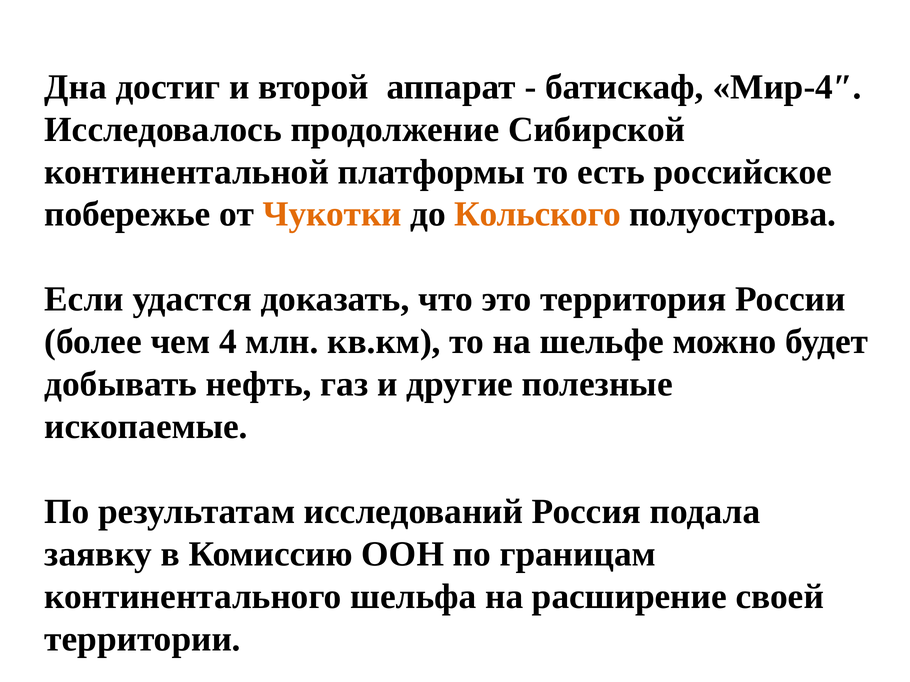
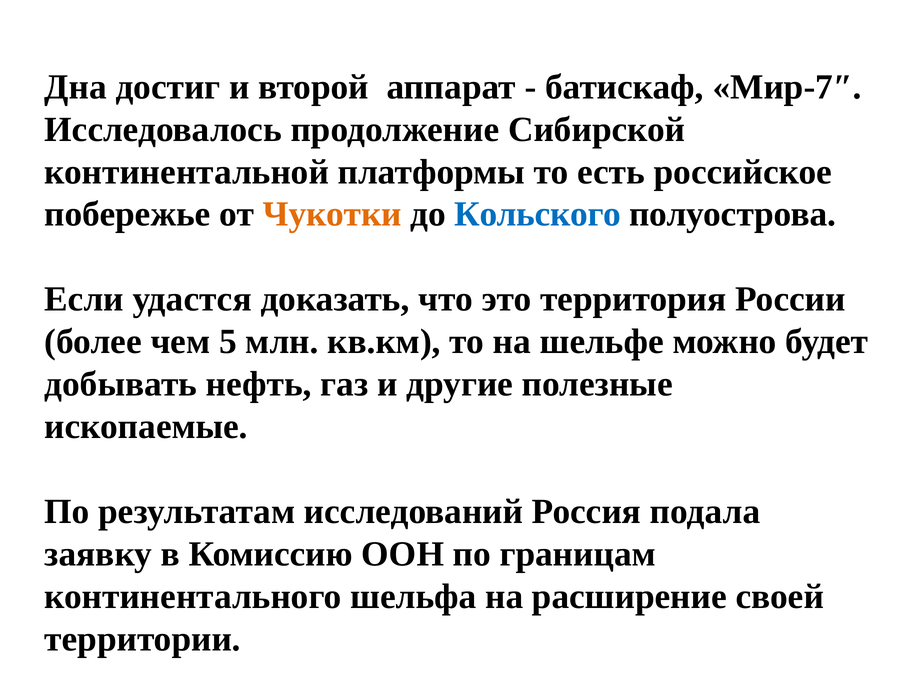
Мир-4″: Мир-4″ -> Мир-7″
Кольского colour: orange -> blue
4: 4 -> 5
